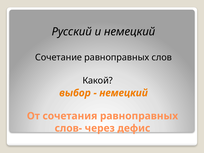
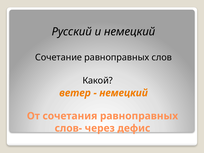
выбор: выбор -> ветер
